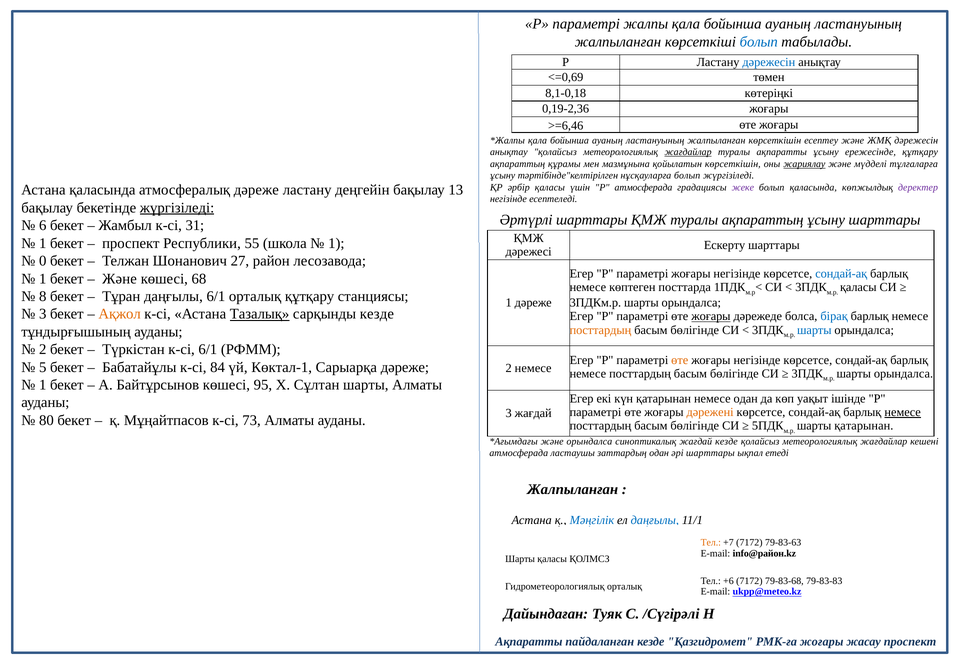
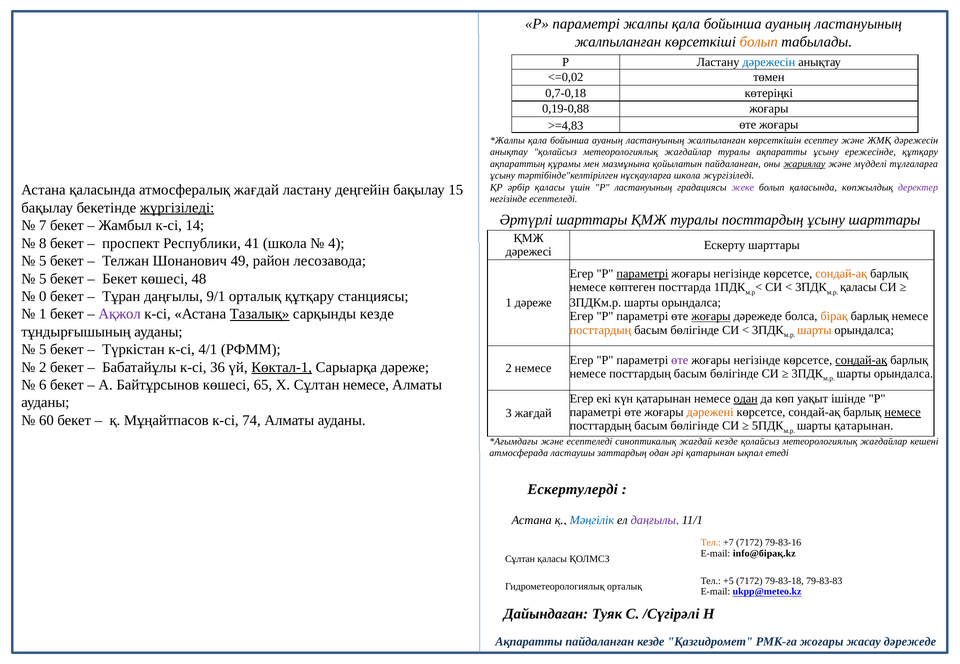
болып at (759, 42) colour: blue -> orange
<=0,69: <=0,69 -> <=0,02
8,1-0,18: 8,1-0,18 -> 0,7-0,18
0,19-2,36: 0,19-2,36 -> 0,19-0,88
>=6,46: >=6,46 -> >=4,83
жағдайлар at (688, 152) underline: present -> none
қойылатын көрсеткішін: көрсеткішін -> пайдаланған
нұсқауларға болып: болып -> школа
Р атмосферада: атмосферада -> ластануының
атмосфералық дәреже: дәреже -> жағдай
13: 13 -> 15
туралы ақпараттың: ақпараттың -> посттардың
6: 6 -> 7
31: 31 -> 14
1 at (43, 243): 1 -> 8
55: 55 -> 41
1 at (336, 243): 1 -> 4
0 at (43, 261): 0 -> 5
27: 27 -> 49
параметрі at (642, 274) underline: none -> present
сондай-ақ at (841, 274) colour: blue -> orange
1 at (43, 279): 1 -> 5
Және at (120, 279): Және -> Бекет
68: 68 -> 48
8: 8 -> 0
даңғылы 6/1: 6/1 -> 9/1
3 at (43, 314): 3 -> 1
Ақжол colour: orange -> purple
бірақ colour: blue -> orange
шарты at (814, 330) colour: blue -> orange
2 at (43, 350): 2 -> 5
к-сі 6/1: 6/1 -> 4/1
өте at (680, 361) colour: orange -> purple
сондай-ақ at (861, 361) underline: none -> present
5 at (43, 368): 5 -> 2
84: 84 -> 36
Көктал-1 underline: none -> present
1 at (43, 385): 1 -> 6
95: 95 -> 65
Сұлтан шарты: шарты -> немесе
одан at (746, 399) underline: none -> present
80: 80 -> 60
73: 73 -> 74
және орындалса: орындалса -> есептеледі
әрі шарттары: шарттары -> қатарынан
Жалпыланған at (573, 490): Жалпыланған -> Ескертулерді
даңғылы at (655, 520) colour: blue -> purple
79-83-63: 79-83-63 -> 79-83-16
info@район.kz: info@район.kz -> info@бірақ.kz
Шарты at (520, 559): Шарты -> Сұлтан
+6: +6 -> +5
79-83-68: 79-83-68 -> 79-83-18
жасау проспект: проспект -> дәрежеде
